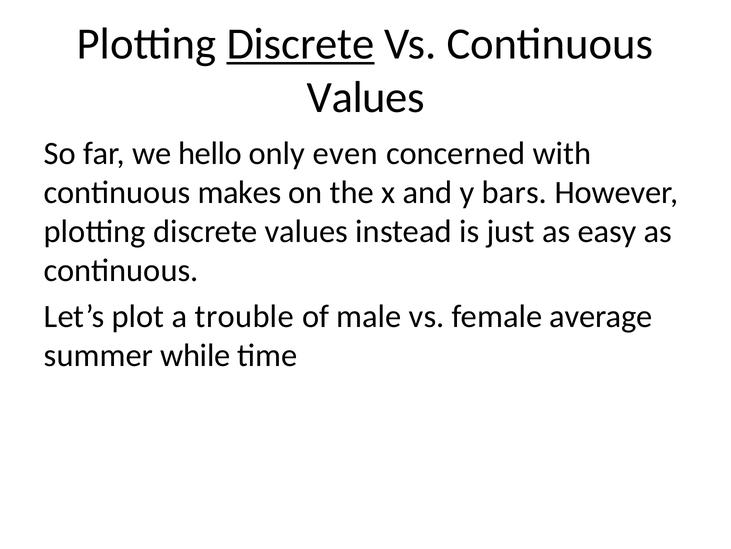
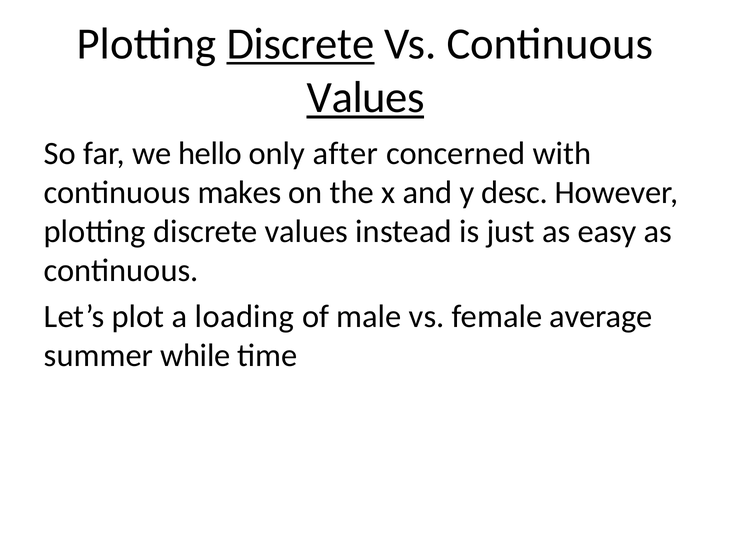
Values at (366, 98) underline: none -> present
even: even -> after
bars: bars -> desc
trouble: trouble -> loading
